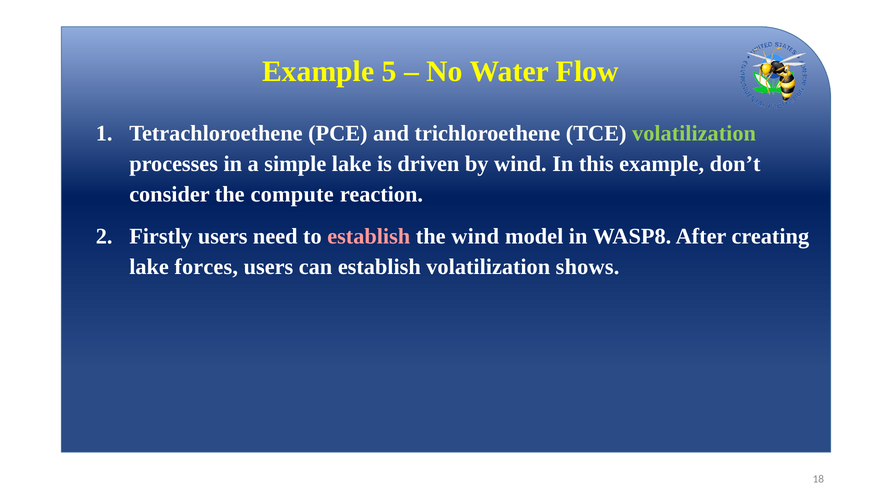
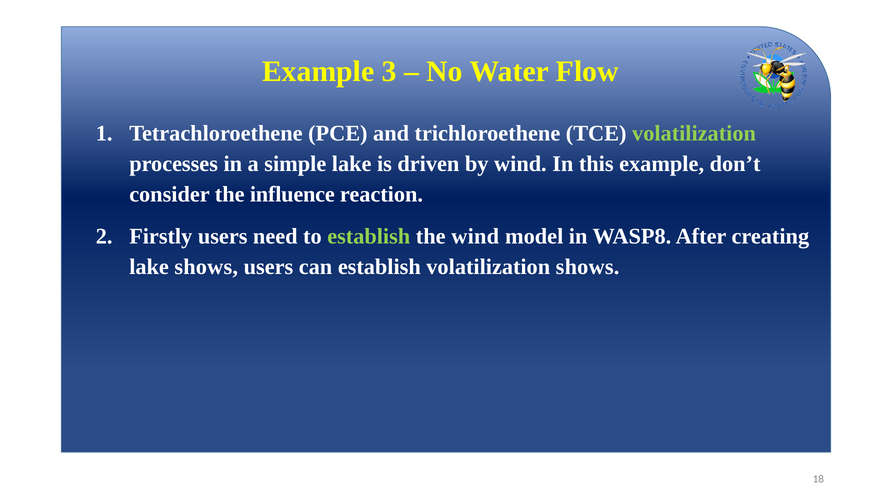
5: 5 -> 3
compute: compute -> influence
establish at (369, 236) colour: pink -> light green
lake forces: forces -> shows
